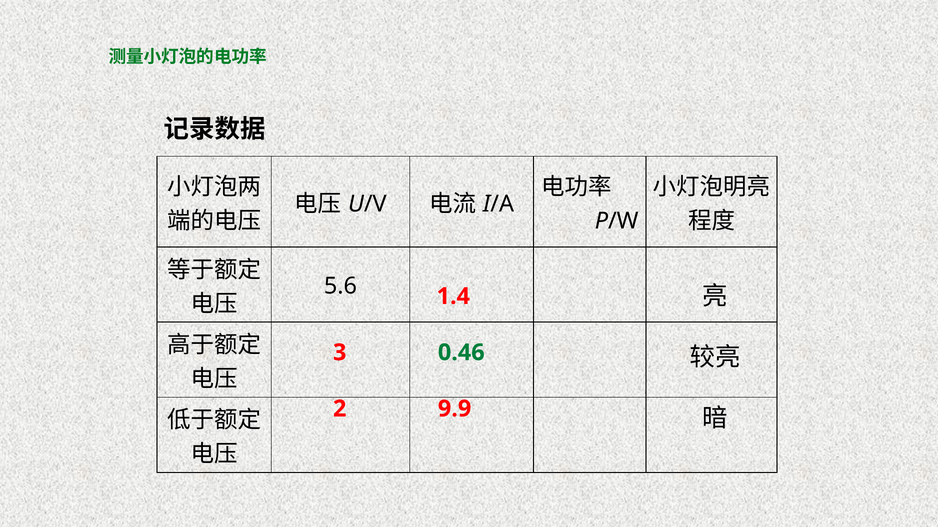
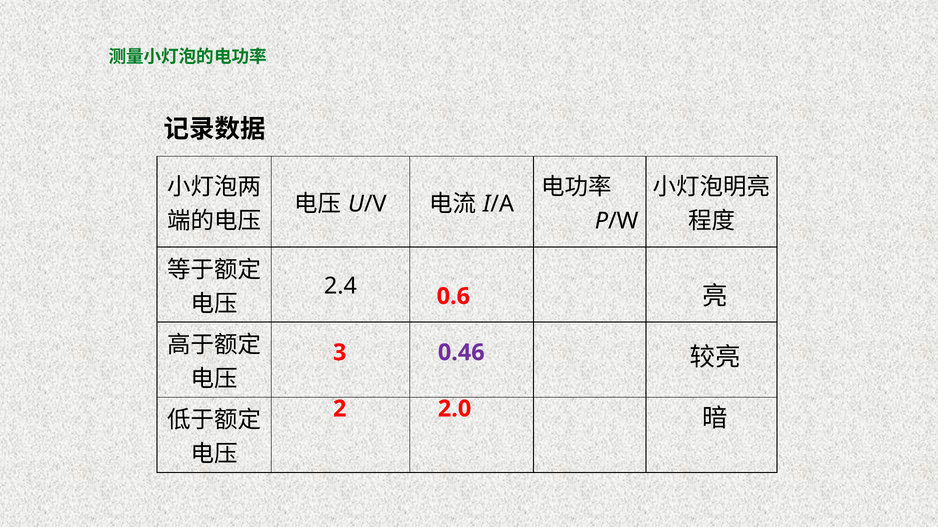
5.6: 5.6 -> 2.4
1.4: 1.4 -> 0.6
0.46 colour: green -> purple
9.9: 9.9 -> 2.0
